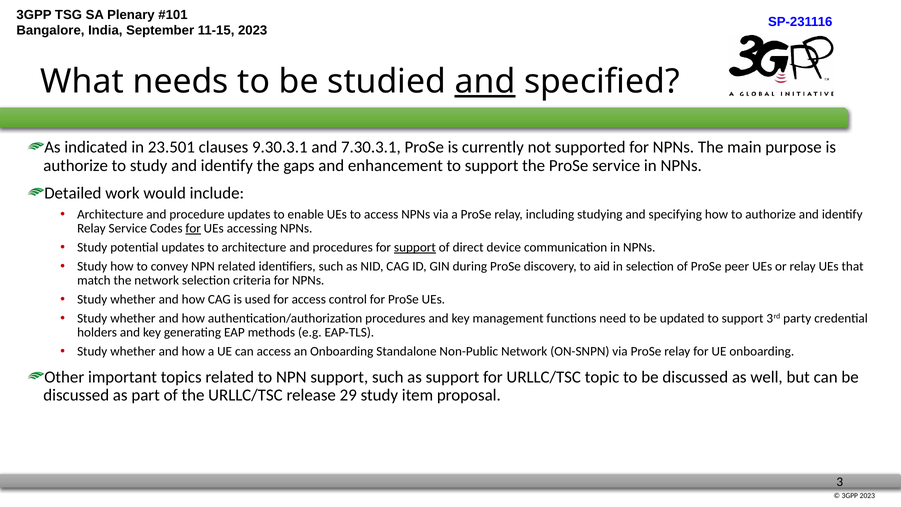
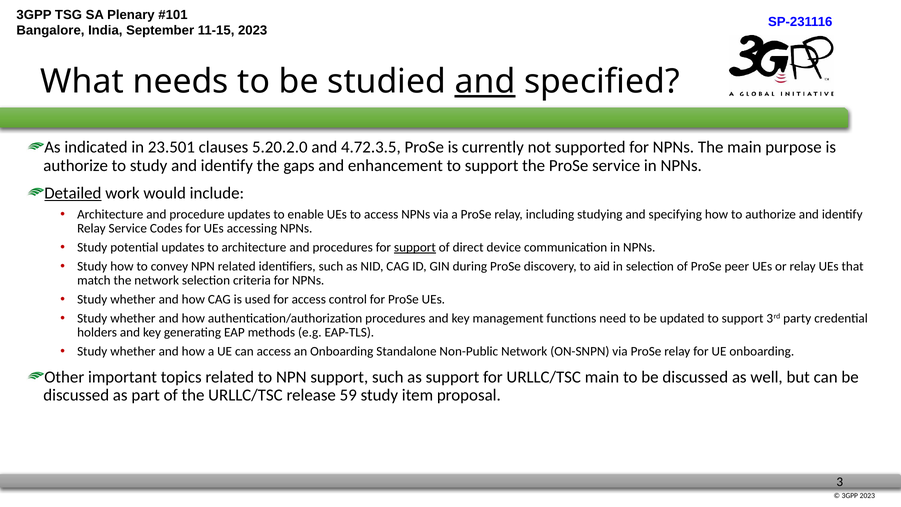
9.30.3.1: 9.30.3.1 -> 5.20.2.0
7.30.3.1: 7.30.3.1 -> 4.72.3.5
Detailed underline: none -> present
for at (193, 228) underline: present -> none
URLLC/TSC topic: topic -> main
29: 29 -> 59
